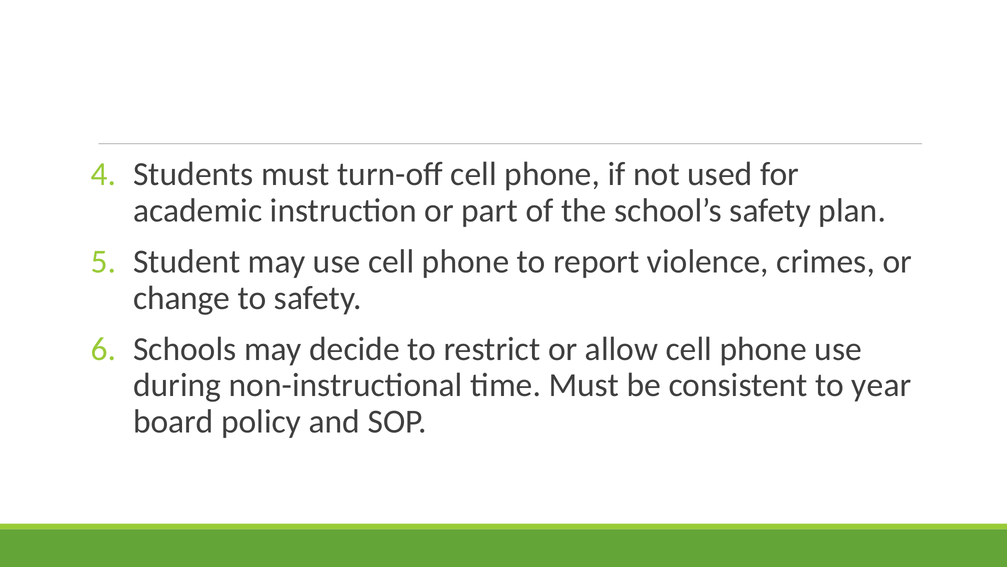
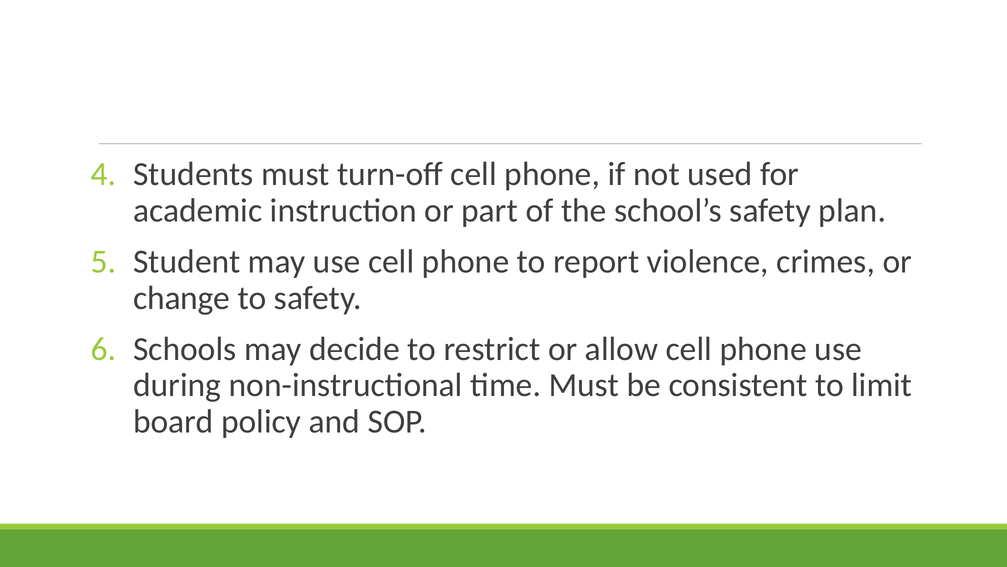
year: year -> limit
